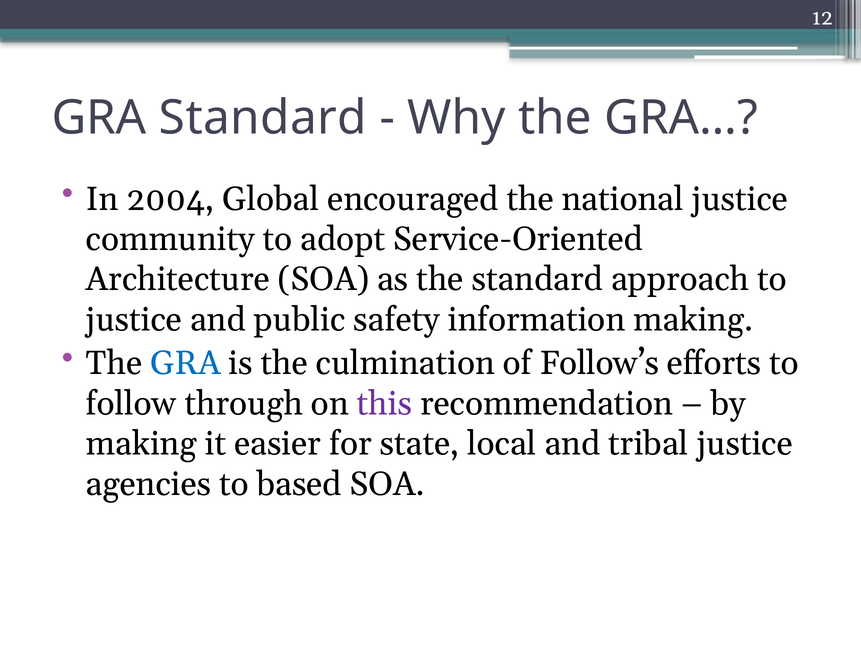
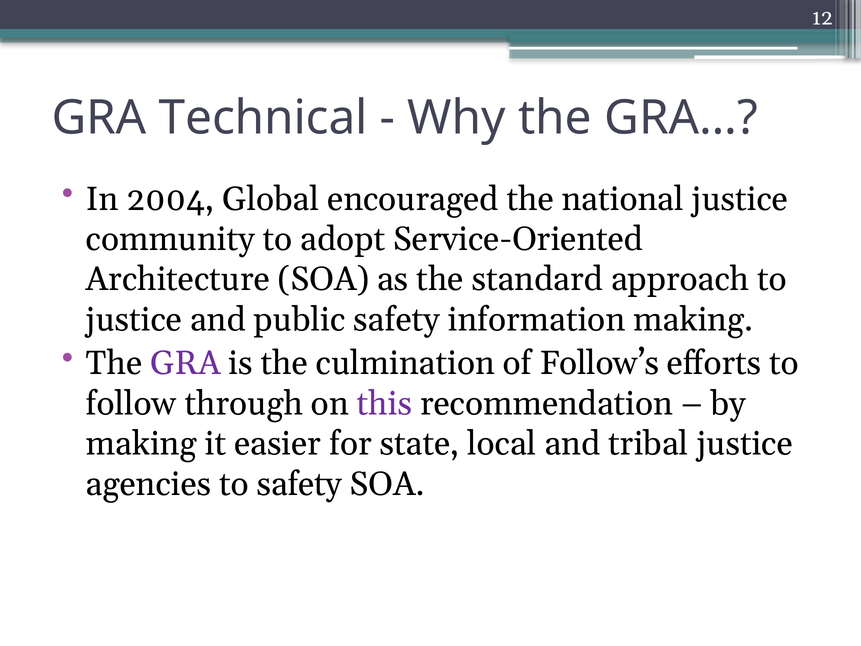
GRA Standard: Standard -> Technical
GRA at (185, 363) colour: blue -> purple
to based: based -> safety
